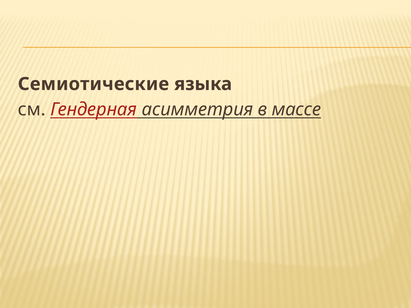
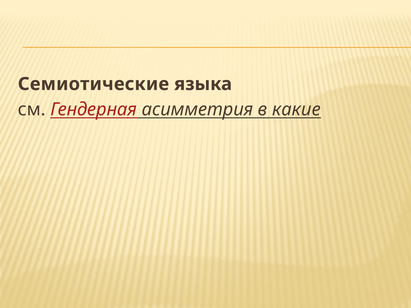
массе: массе -> какие
